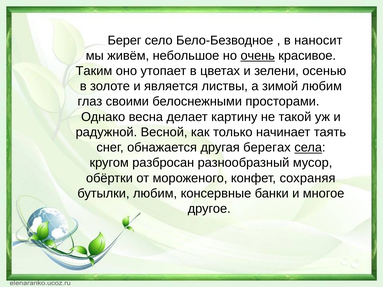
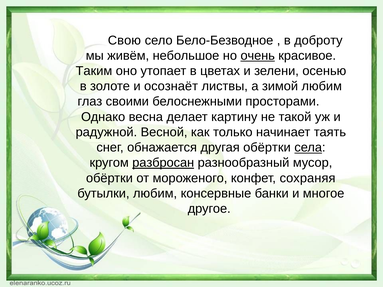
Берег: Берег -> Свою
наносит: наносит -> доброту
является: является -> осознаёт
другая берегах: берегах -> обёртки
разбросан underline: none -> present
